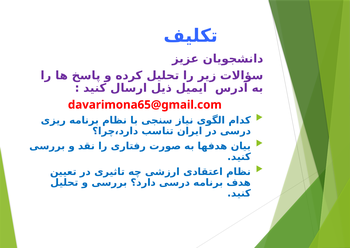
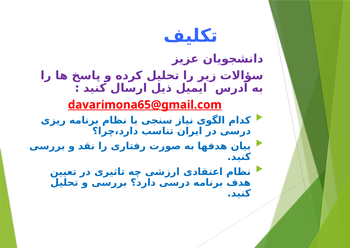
davarimona65@gmail.com underline: none -> present
